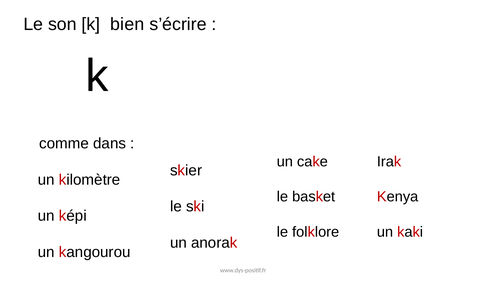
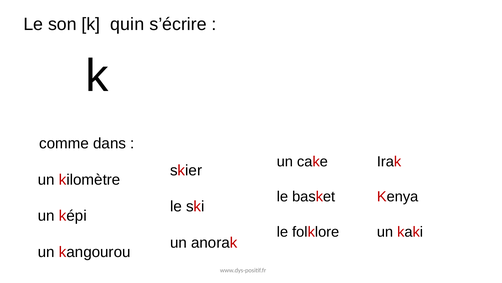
bien: bien -> quin
